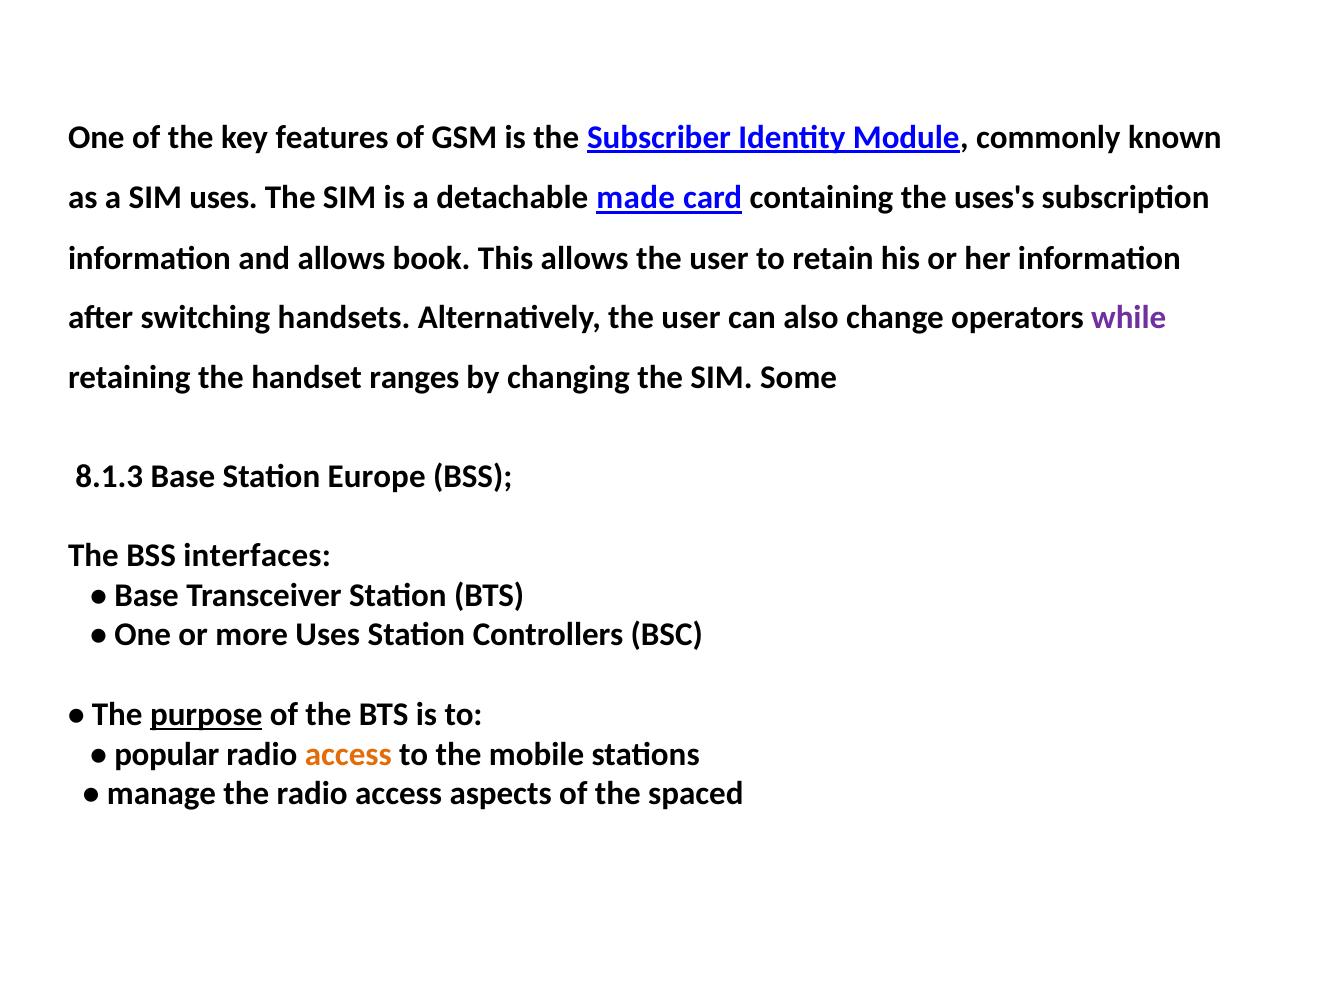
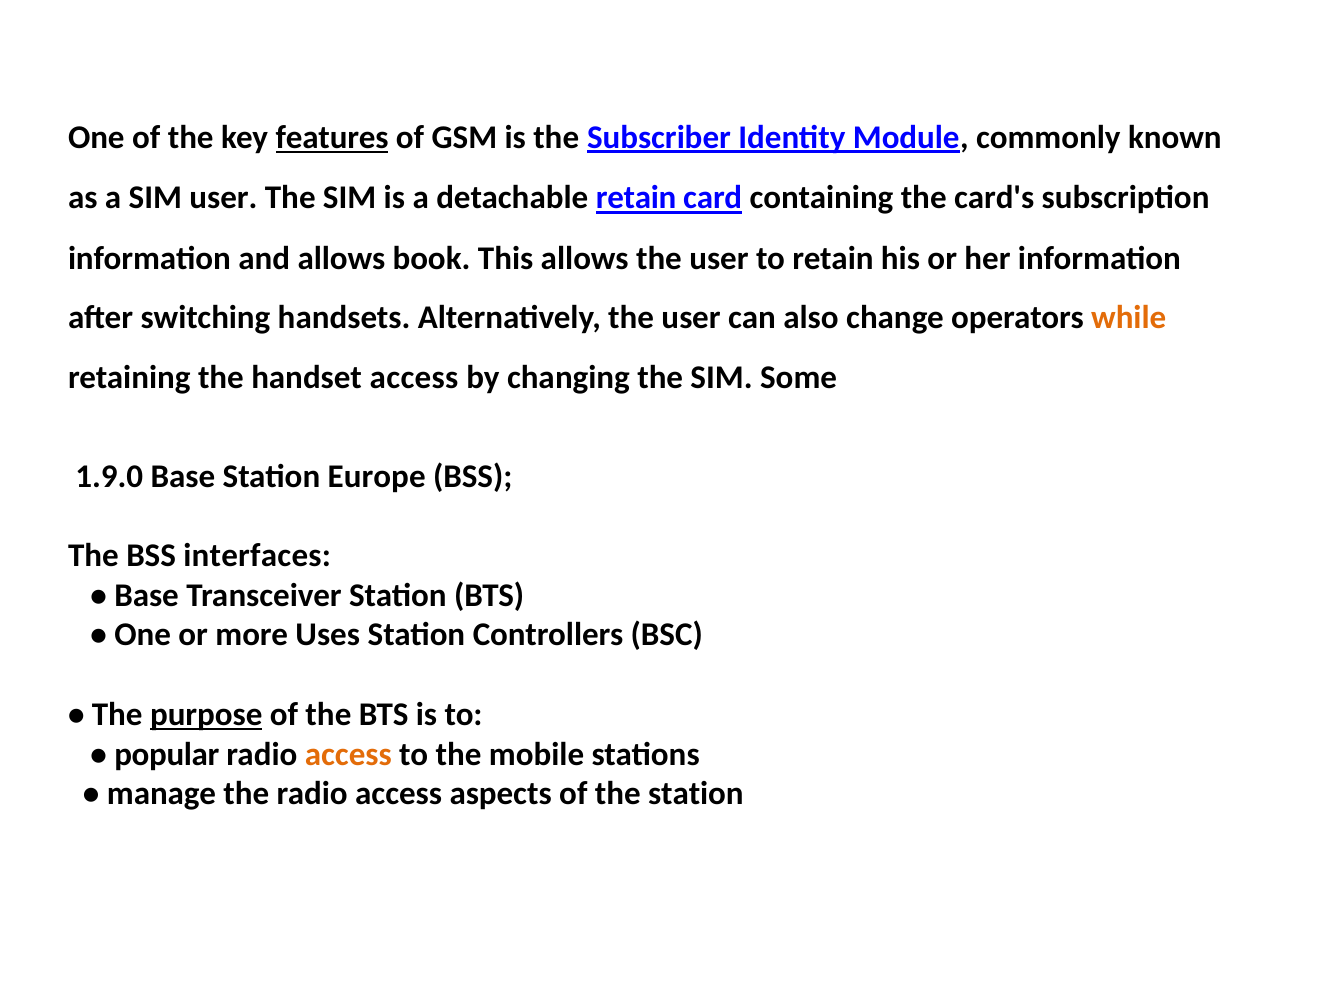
features underline: none -> present
SIM uses: uses -> user
detachable made: made -> retain
uses's: uses's -> card's
while colour: purple -> orange
handset ranges: ranges -> access
8.1.3: 8.1.3 -> 1.9.0
the spaced: spaced -> station
